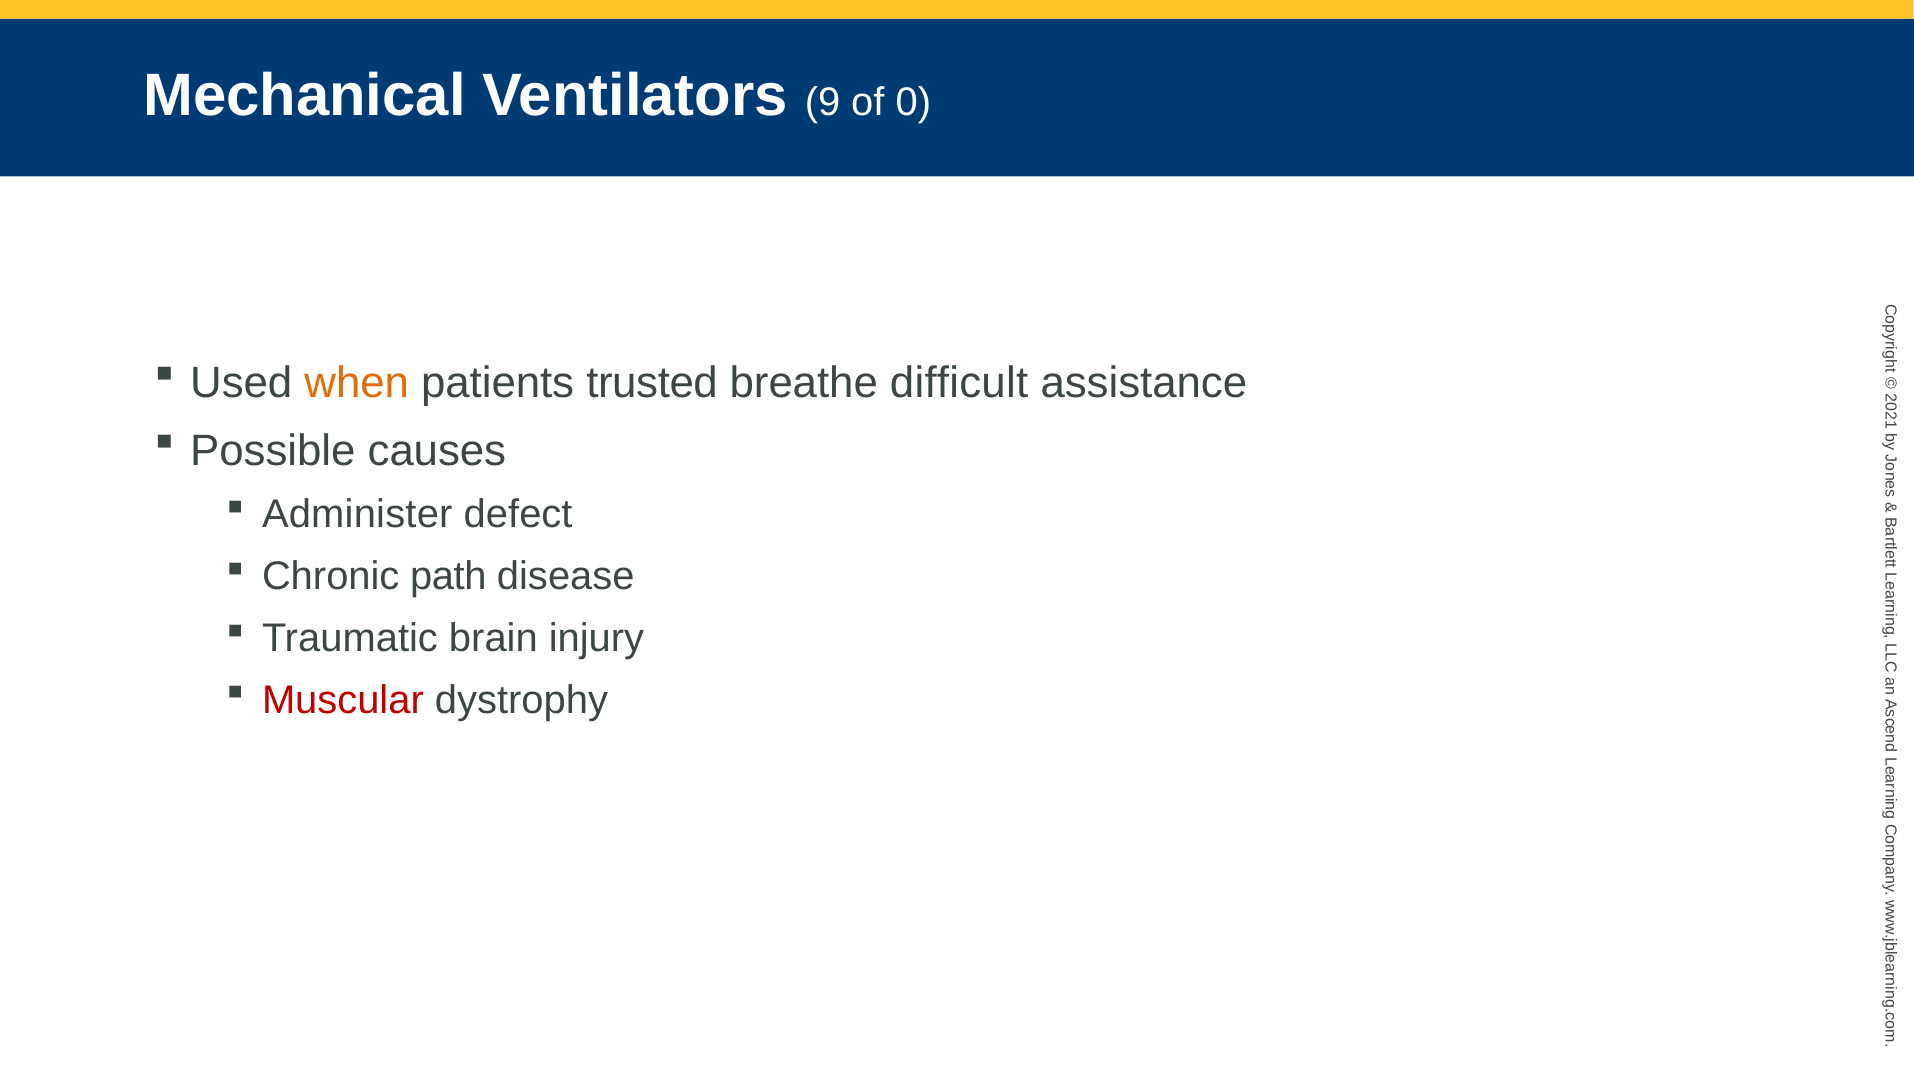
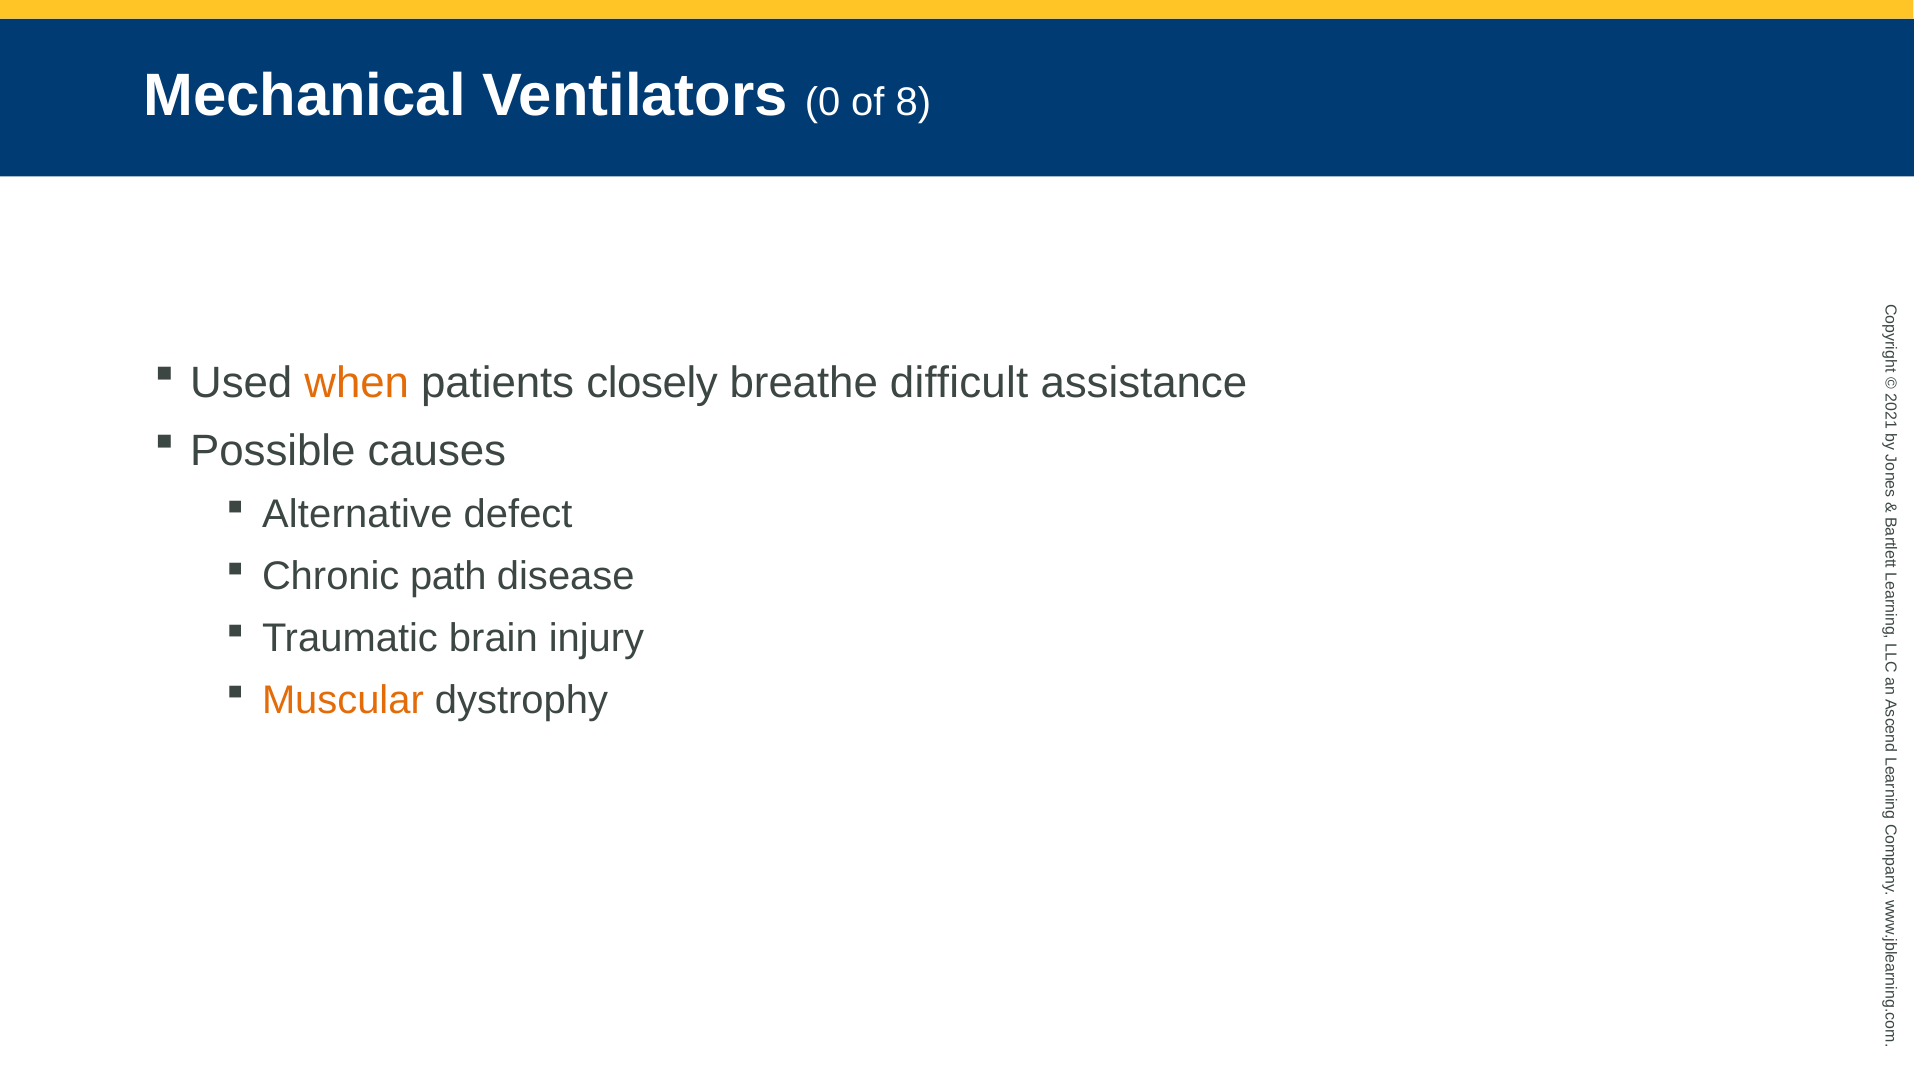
Ventilators 9: 9 -> 0
of 0: 0 -> 8
trusted: trusted -> closely
Administer: Administer -> Alternative
Muscular colour: red -> orange
